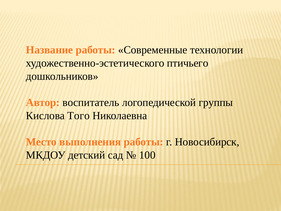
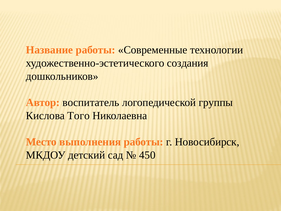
птичьего: птичьего -> создания
100: 100 -> 450
